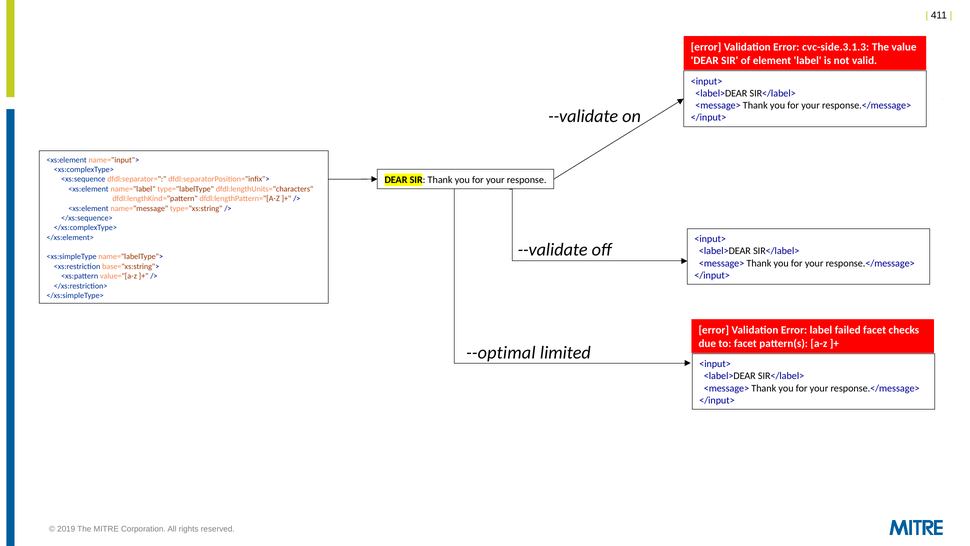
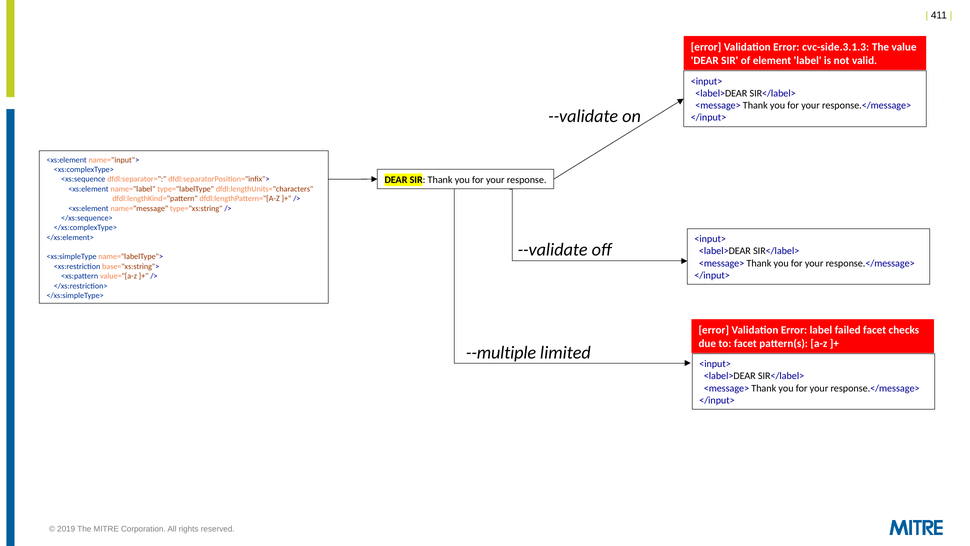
--optimal: --optimal -> --multiple
